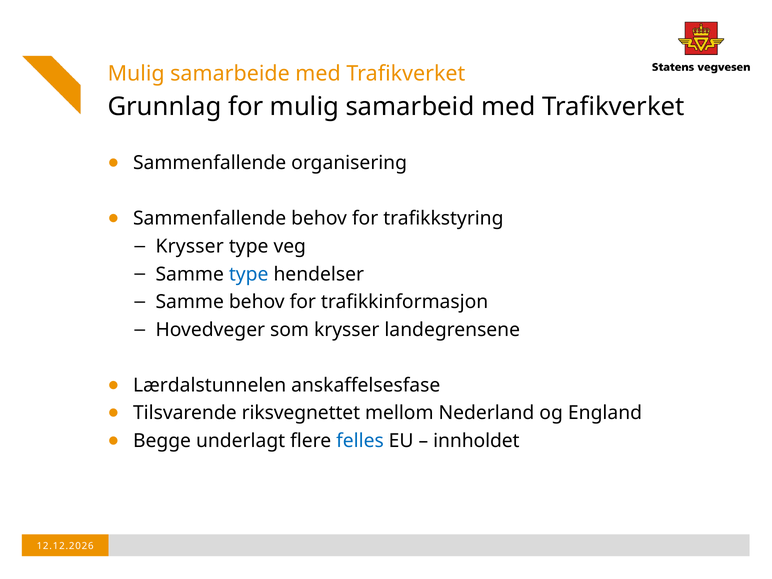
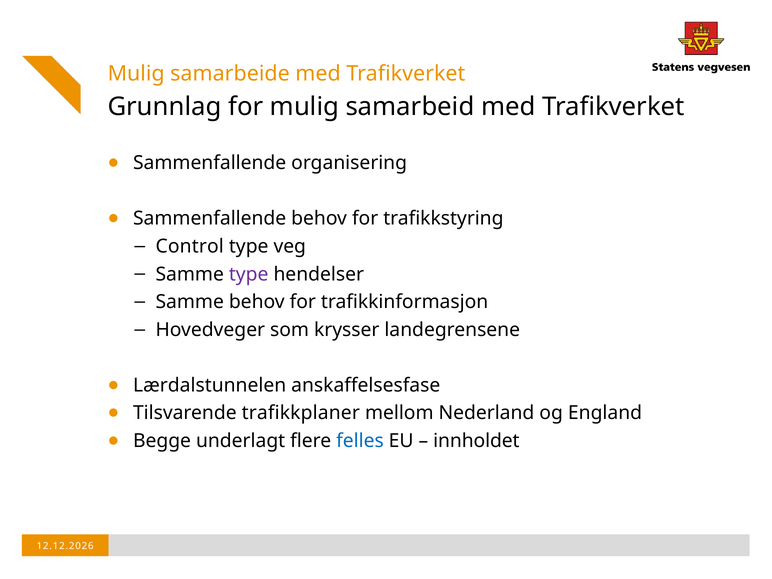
Krysser at (190, 246): Krysser -> Control
type at (249, 274) colour: blue -> purple
riksvegnettet: riksvegnettet -> trafikkplaner
